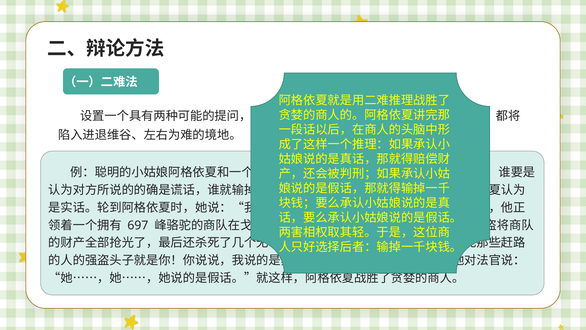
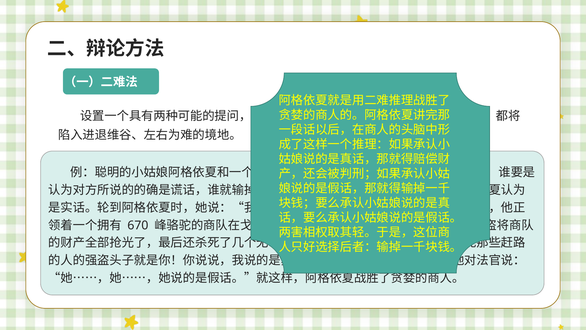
697: 697 -> 670
